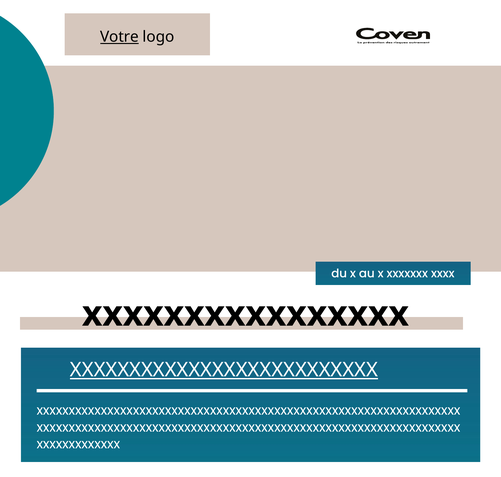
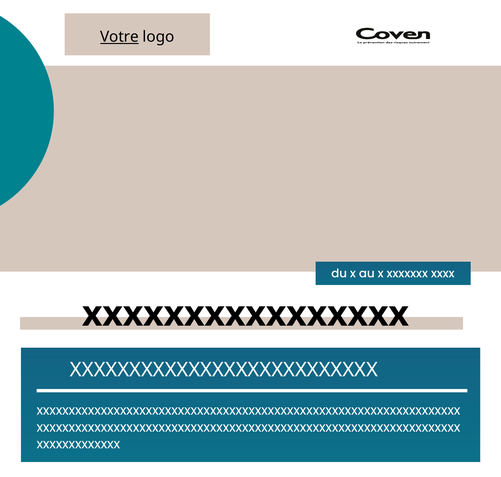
XXXXXXXXXXXXXXXXXXXXXXXXXX underline: present -> none
